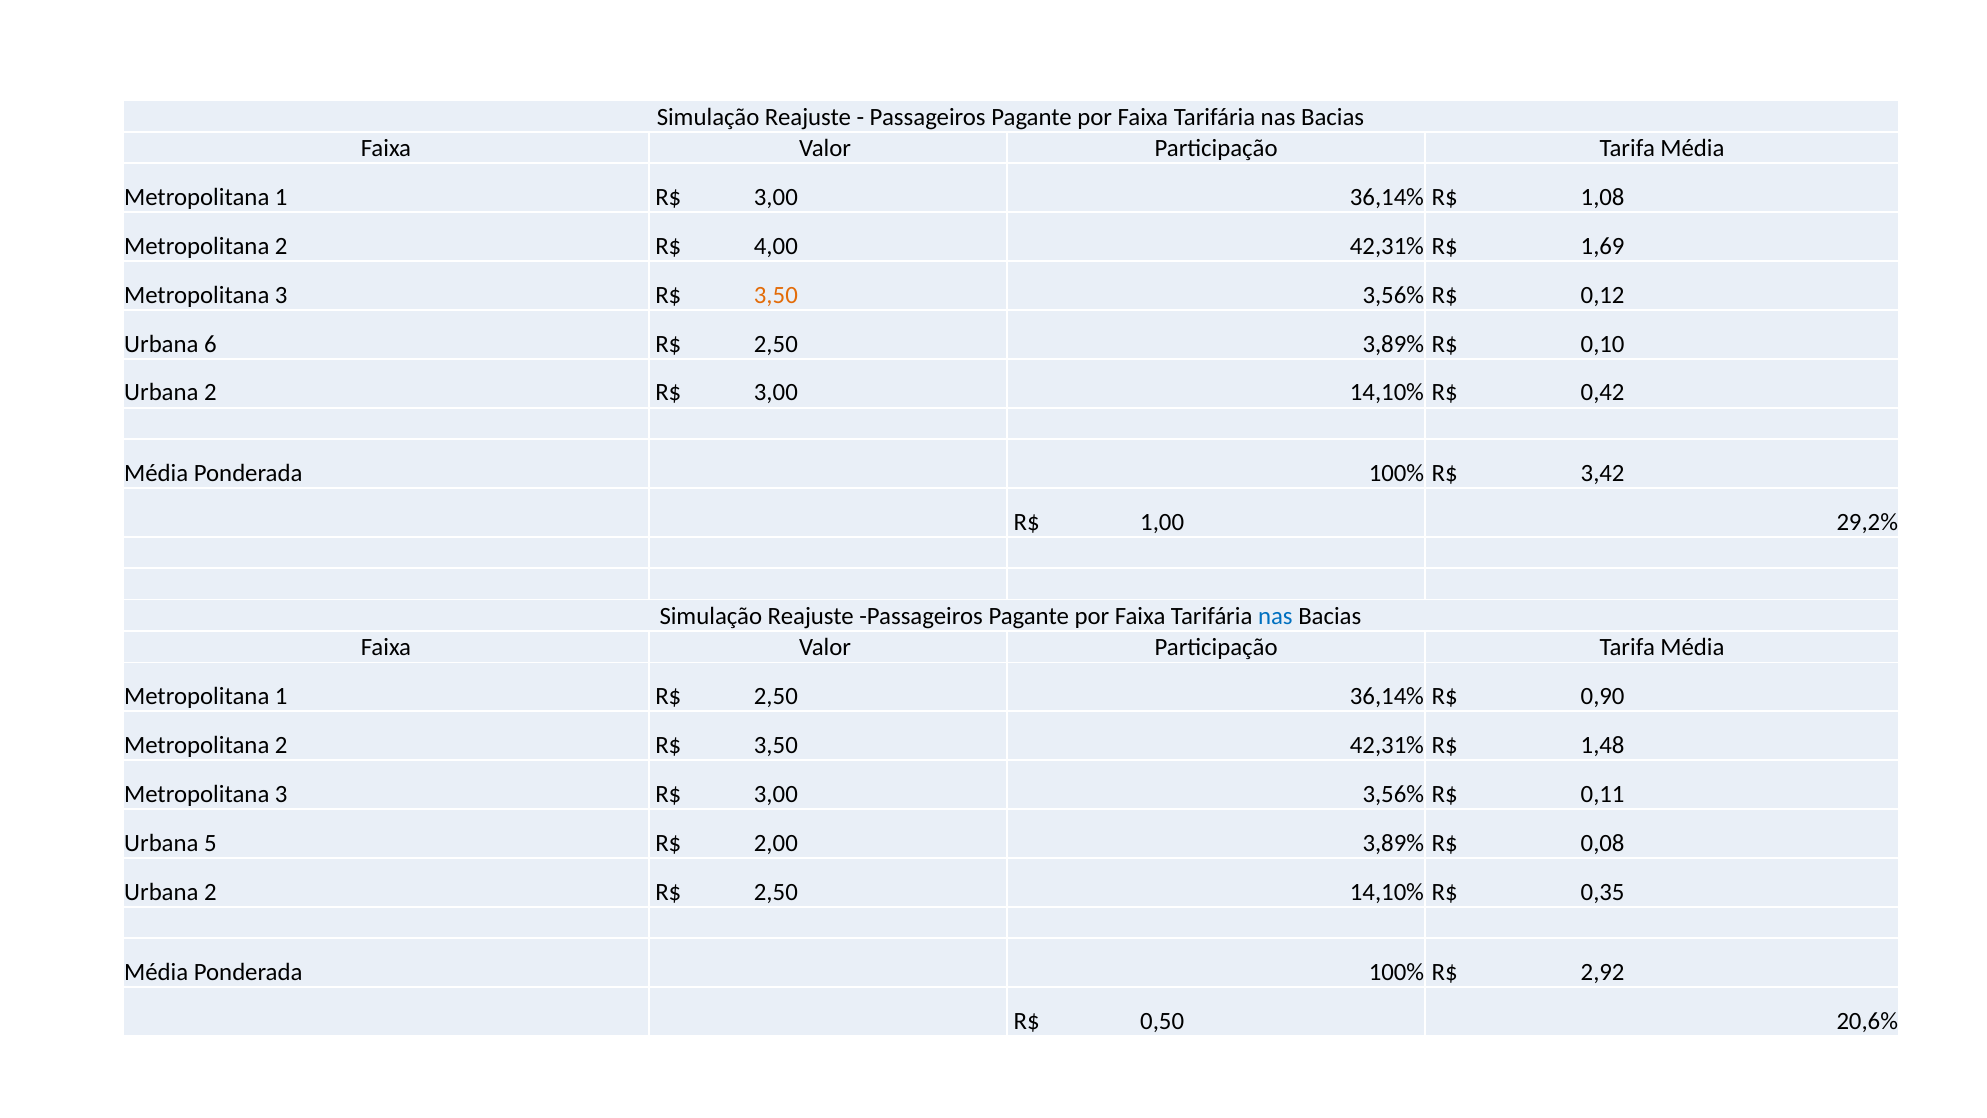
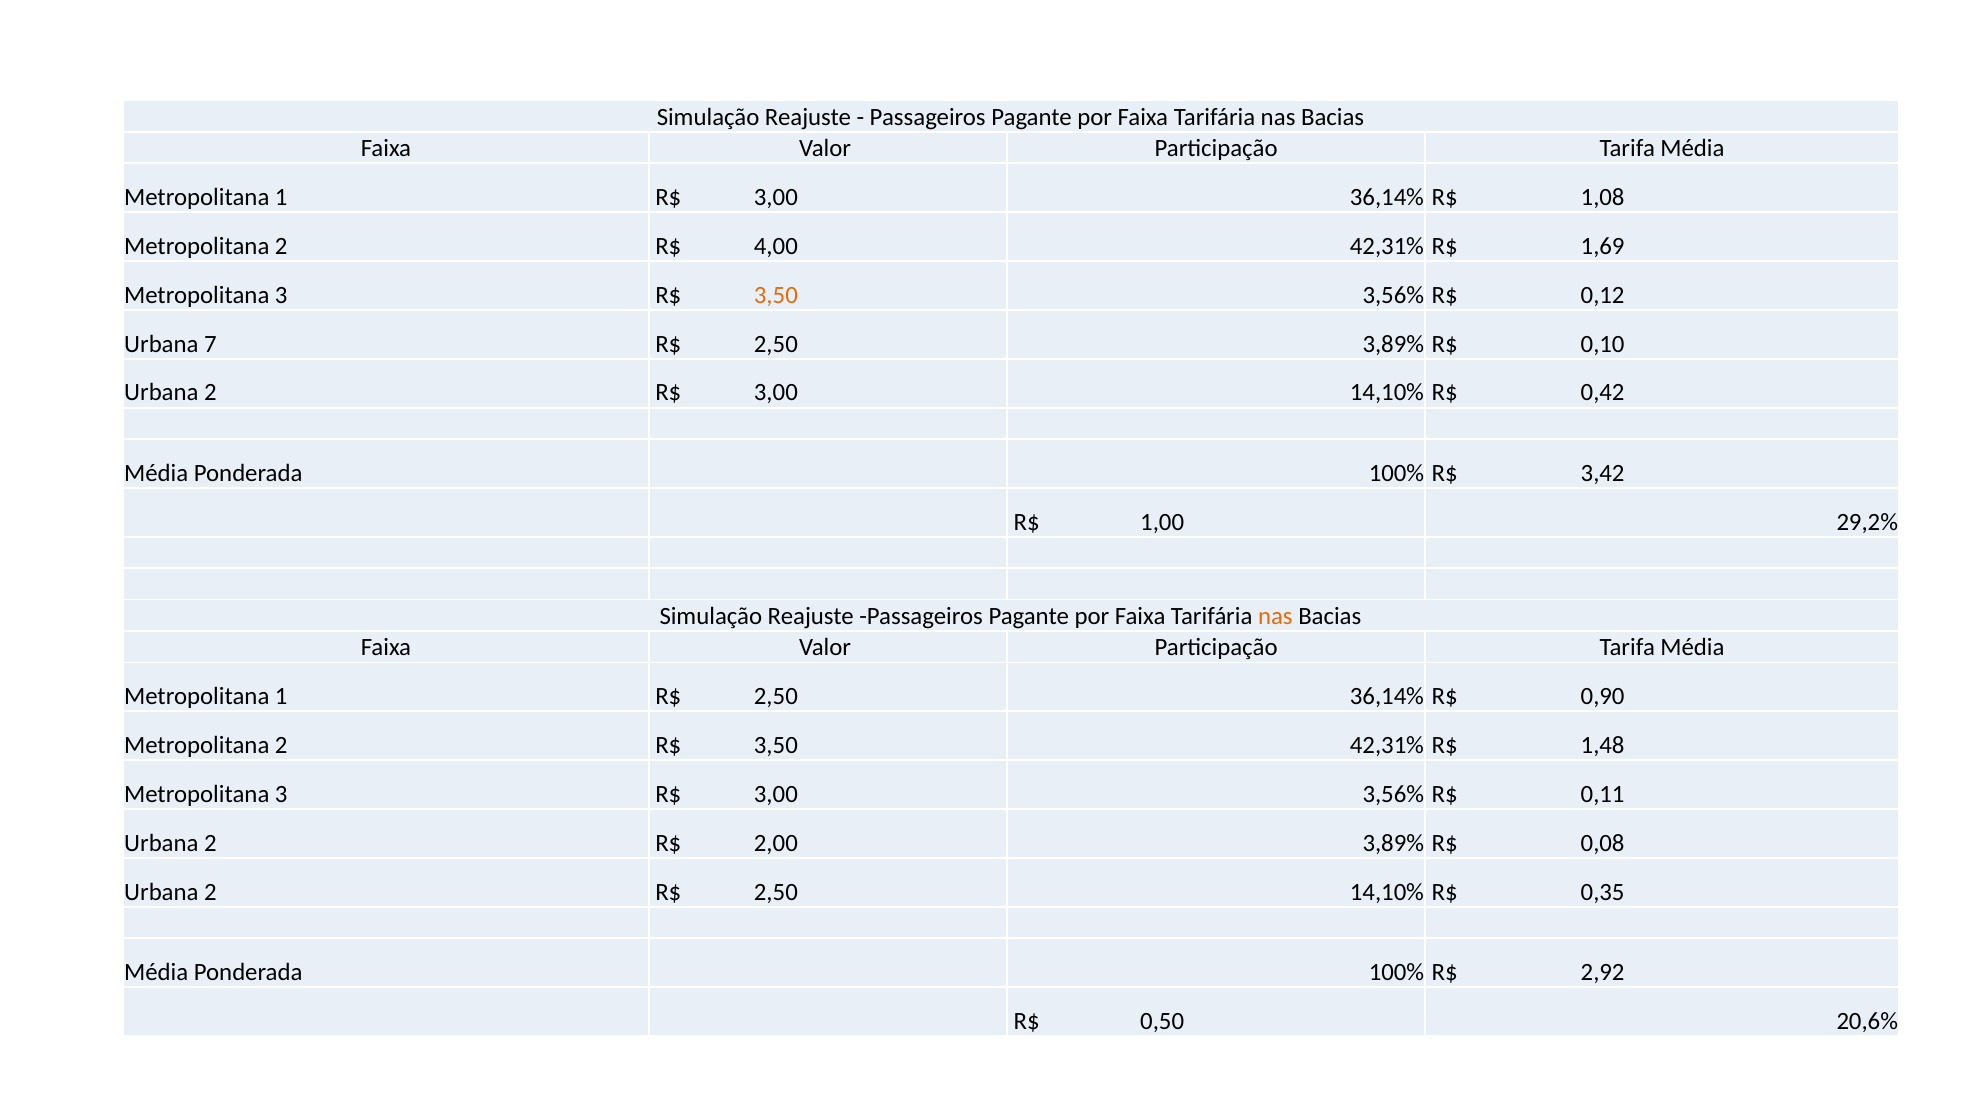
6: 6 -> 7
nas at (1275, 616) colour: blue -> orange
5 at (210, 843): 5 -> 2
